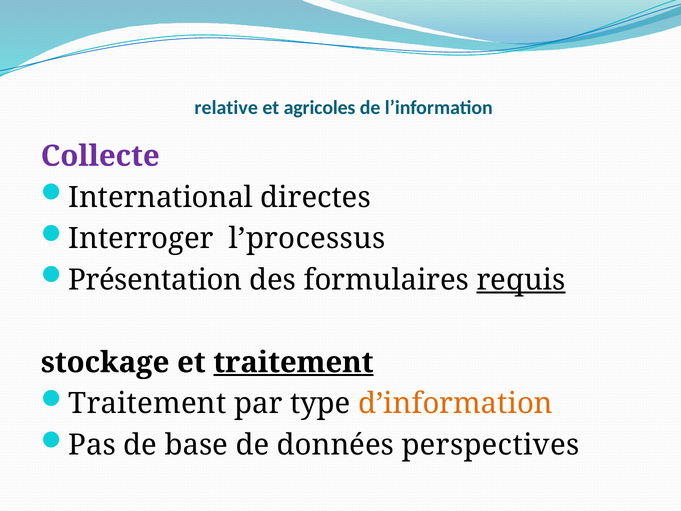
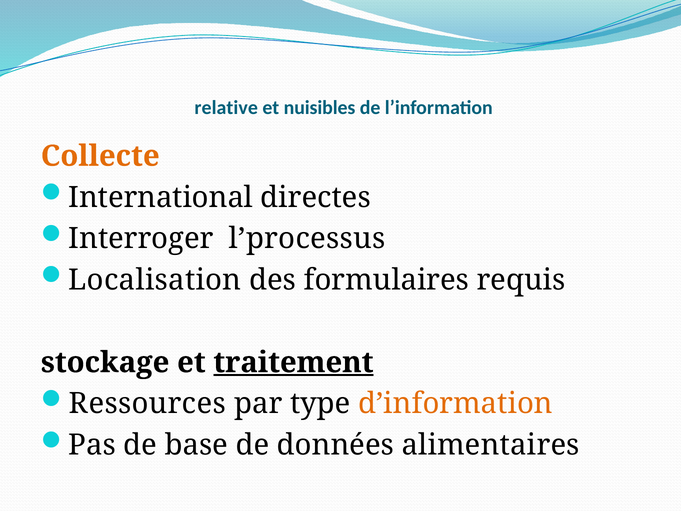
agricoles: agricoles -> nuisibles
Collecte colour: purple -> orange
Présentation: Présentation -> Localisation
requis underline: present -> none
Traitement at (147, 404): Traitement -> Ressources
perspectives: perspectives -> alimentaires
